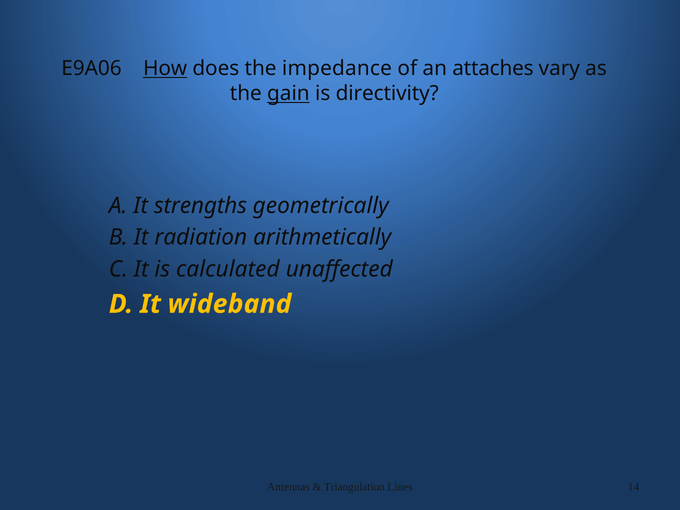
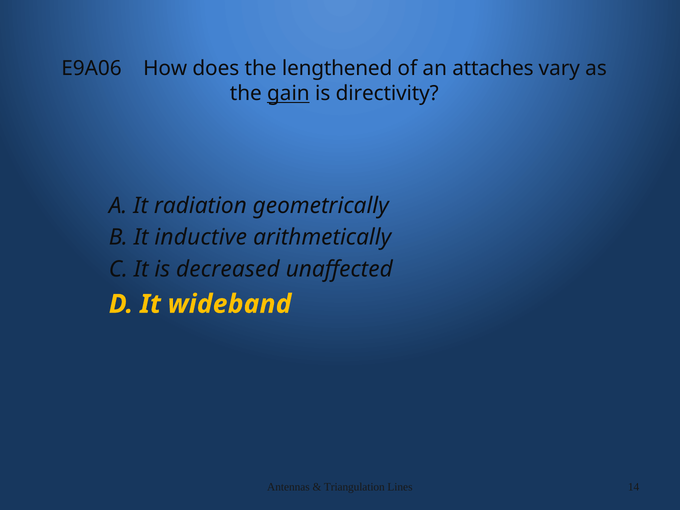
How underline: present -> none
impedance: impedance -> lengthened
strengths: strengths -> radiation
radiation: radiation -> inductive
calculated: calculated -> decreased
